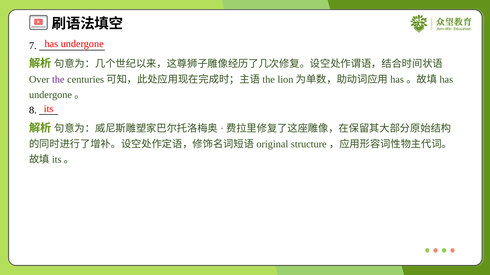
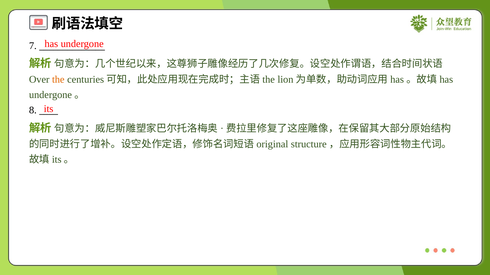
the colour: purple -> orange
